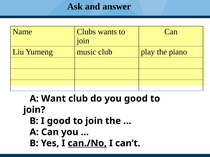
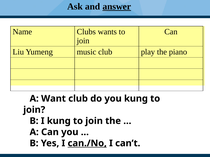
answer underline: none -> present
you good: good -> kung
I good: good -> kung
